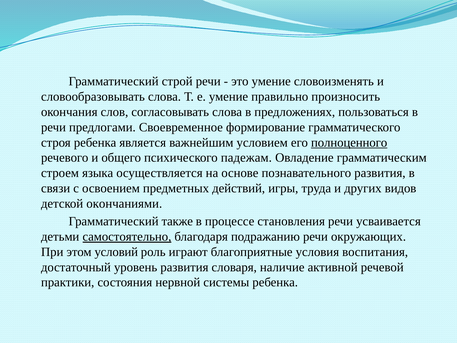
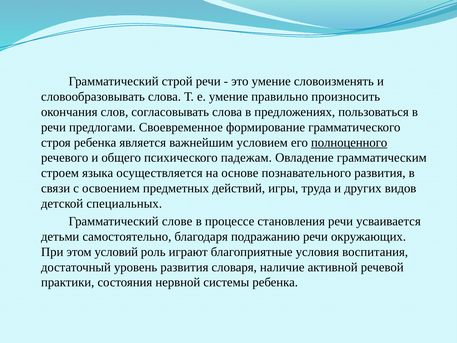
окончаниями: окончаниями -> специальных
также: также -> слове
самостоятельно underline: present -> none
